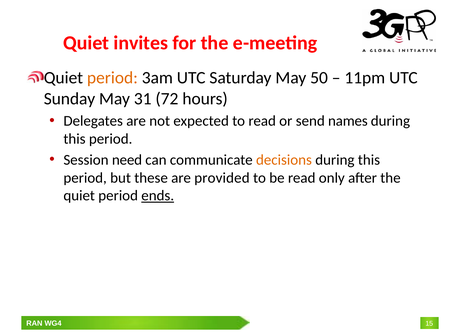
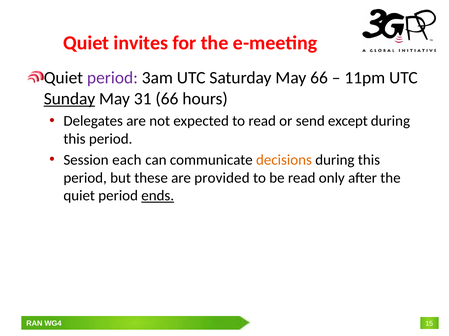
period at (112, 78) colour: orange -> purple
May 50: 50 -> 66
Sunday underline: none -> present
31 72: 72 -> 66
names: names -> except
need: need -> each
